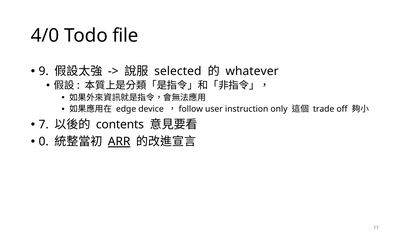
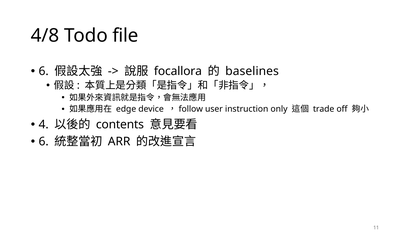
4/0: 4/0 -> 4/8
9 at (44, 71): 9 -> 6
selected: selected -> focallora
whatever: whatever -> baselines
7: 7 -> 4
0 at (44, 142): 0 -> 6
ARR underline: present -> none
